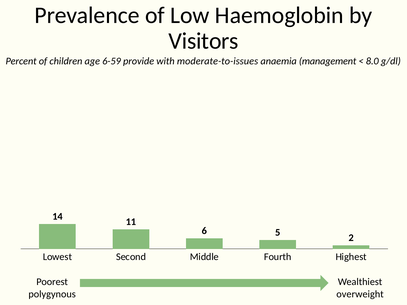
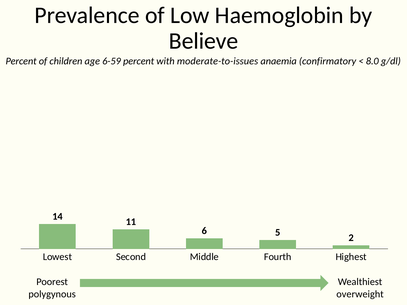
Visitors: Visitors -> Believe
6-59 provide: provide -> percent
management: management -> confirmatory
